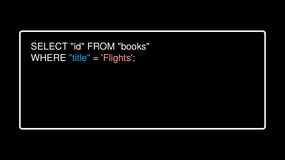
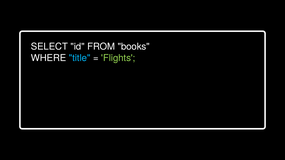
Flights colour: pink -> light green
